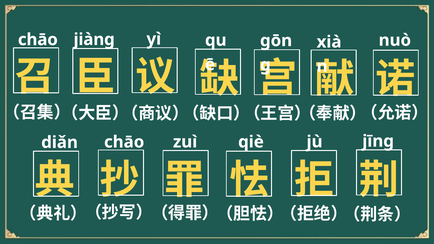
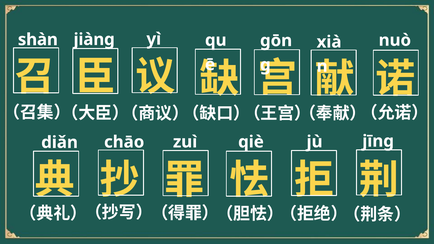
chāo at (38, 40): chāo -> shàn
